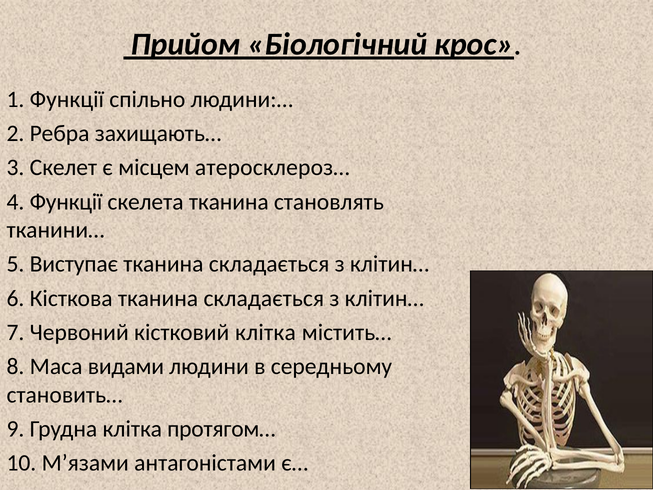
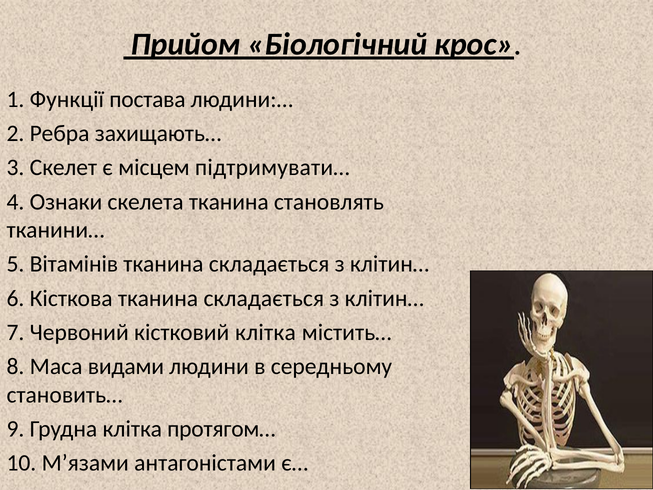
спільно: спільно -> постава
атеросклероз…: атеросклероз… -> підтримувати…
4 Функції: Функції -> Ознаки
Виступає: Виступає -> Вітамінів
